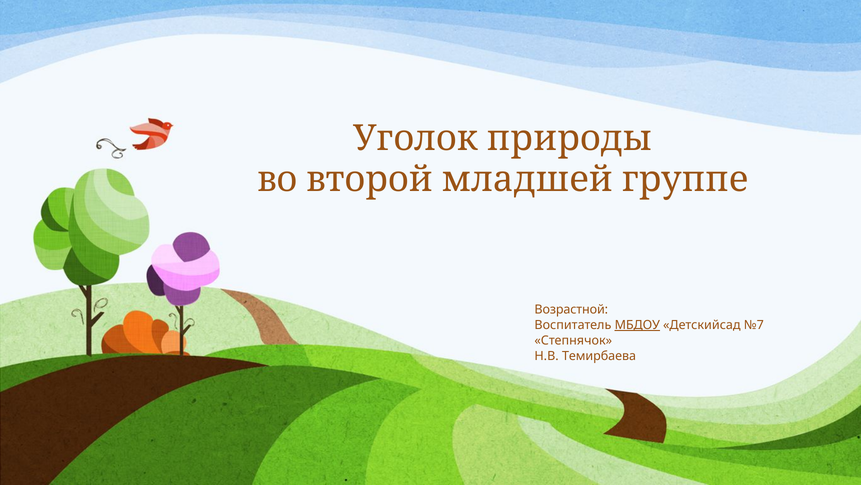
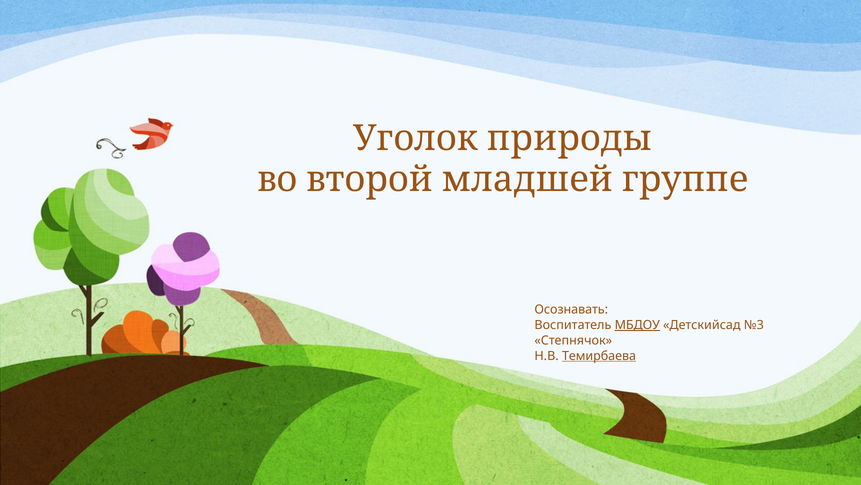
Возрастной: Возрастной -> Осознавать
№7: №7 -> №3
Темирбаева underline: none -> present
